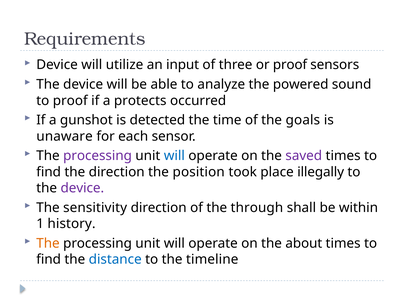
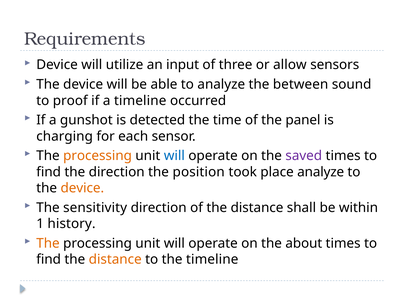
or proof: proof -> allow
powered: powered -> between
a protects: protects -> timeline
goals: goals -> panel
unaware: unaware -> charging
processing at (98, 156) colour: purple -> orange
place illegally: illegally -> analyze
device at (82, 188) colour: purple -> orange
of the through: through -> distance
distance at (115, 260) colour: blue -> orange
